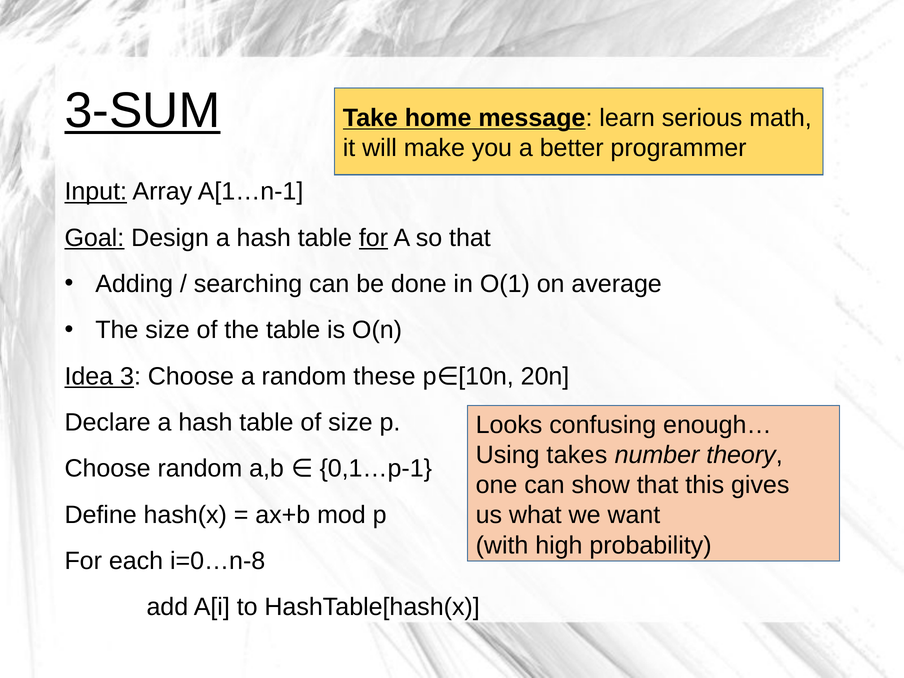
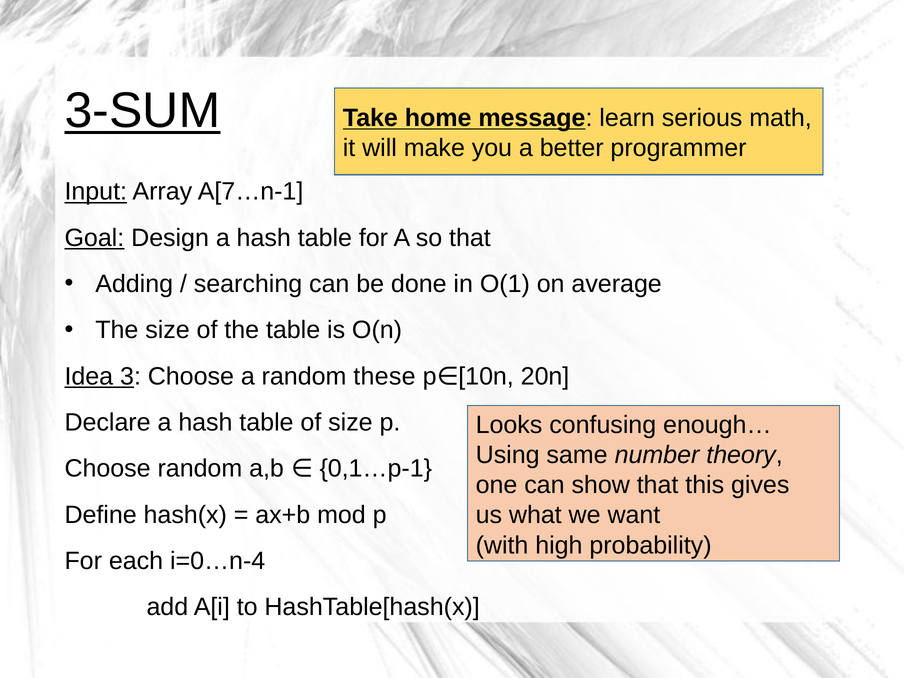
A[1…n-1: A[1…n-1 -> A[7…n-1
for at (373, 238) underline: present -> none
takes: takes -> same
i=0…n-8: i=0…n-8 -> i=0…n-4
